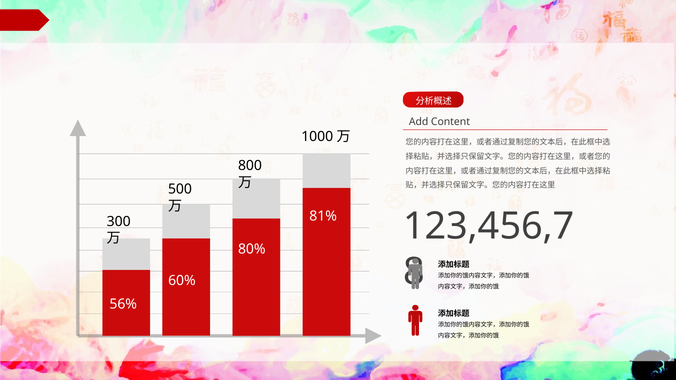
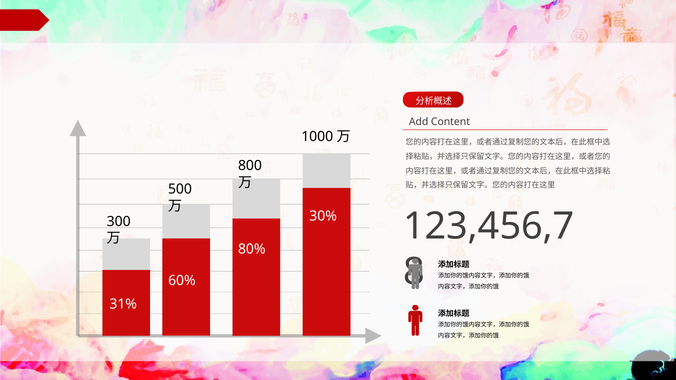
81%: 81% -> 30%
56%: 56% -> 31%
